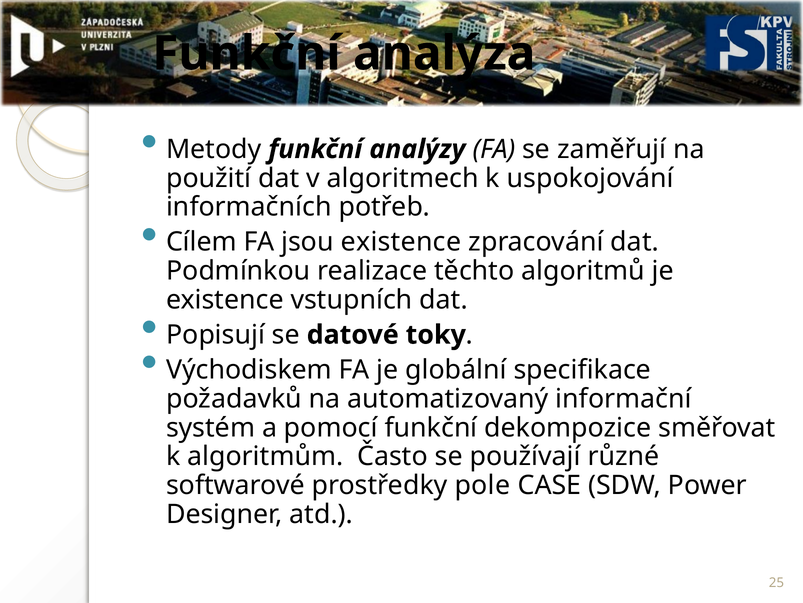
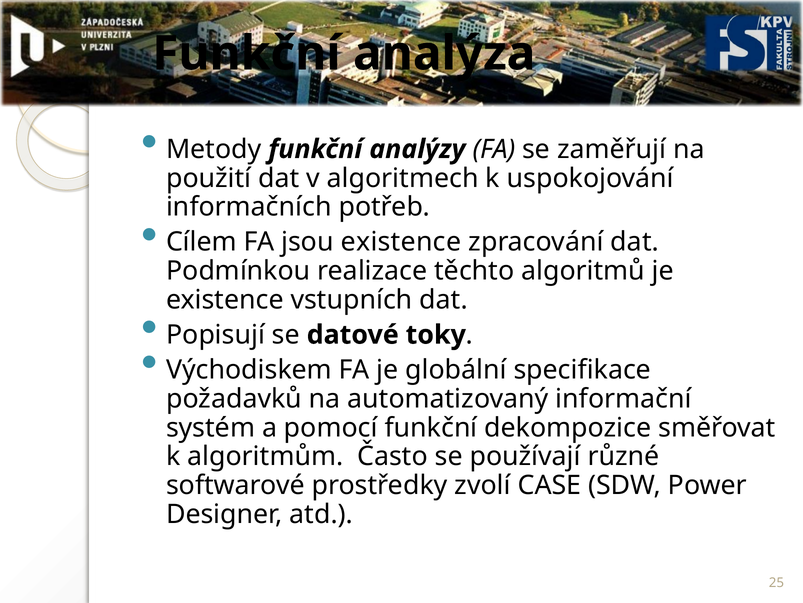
pole: pole -> zvolí
